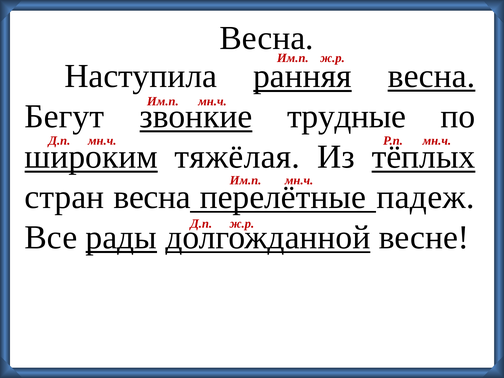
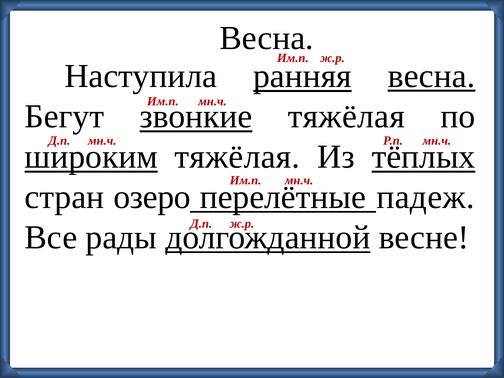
трудные at (347, 116): трудные -> тяжёлая
стран весна: весна -> озеро
рады underline: present -> none
